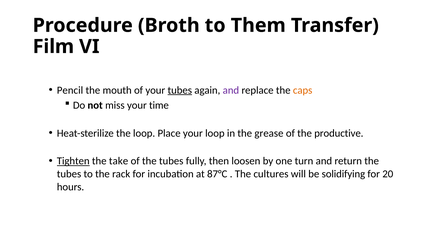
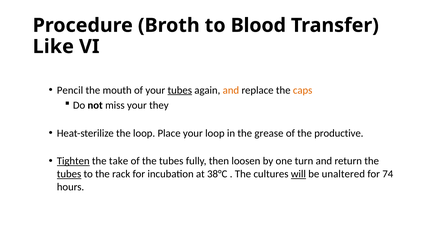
Them: Them -> Blood
Film: Film -> Like
and at (231, 90) colour: purple -> orange
time: time -> they
tubes at (69, 174) underline: none -> present
87°C: 87°C -> 38°C
will underline: none -> present
solidifying: solidifying -> unaltered
20: 20 -> 74
